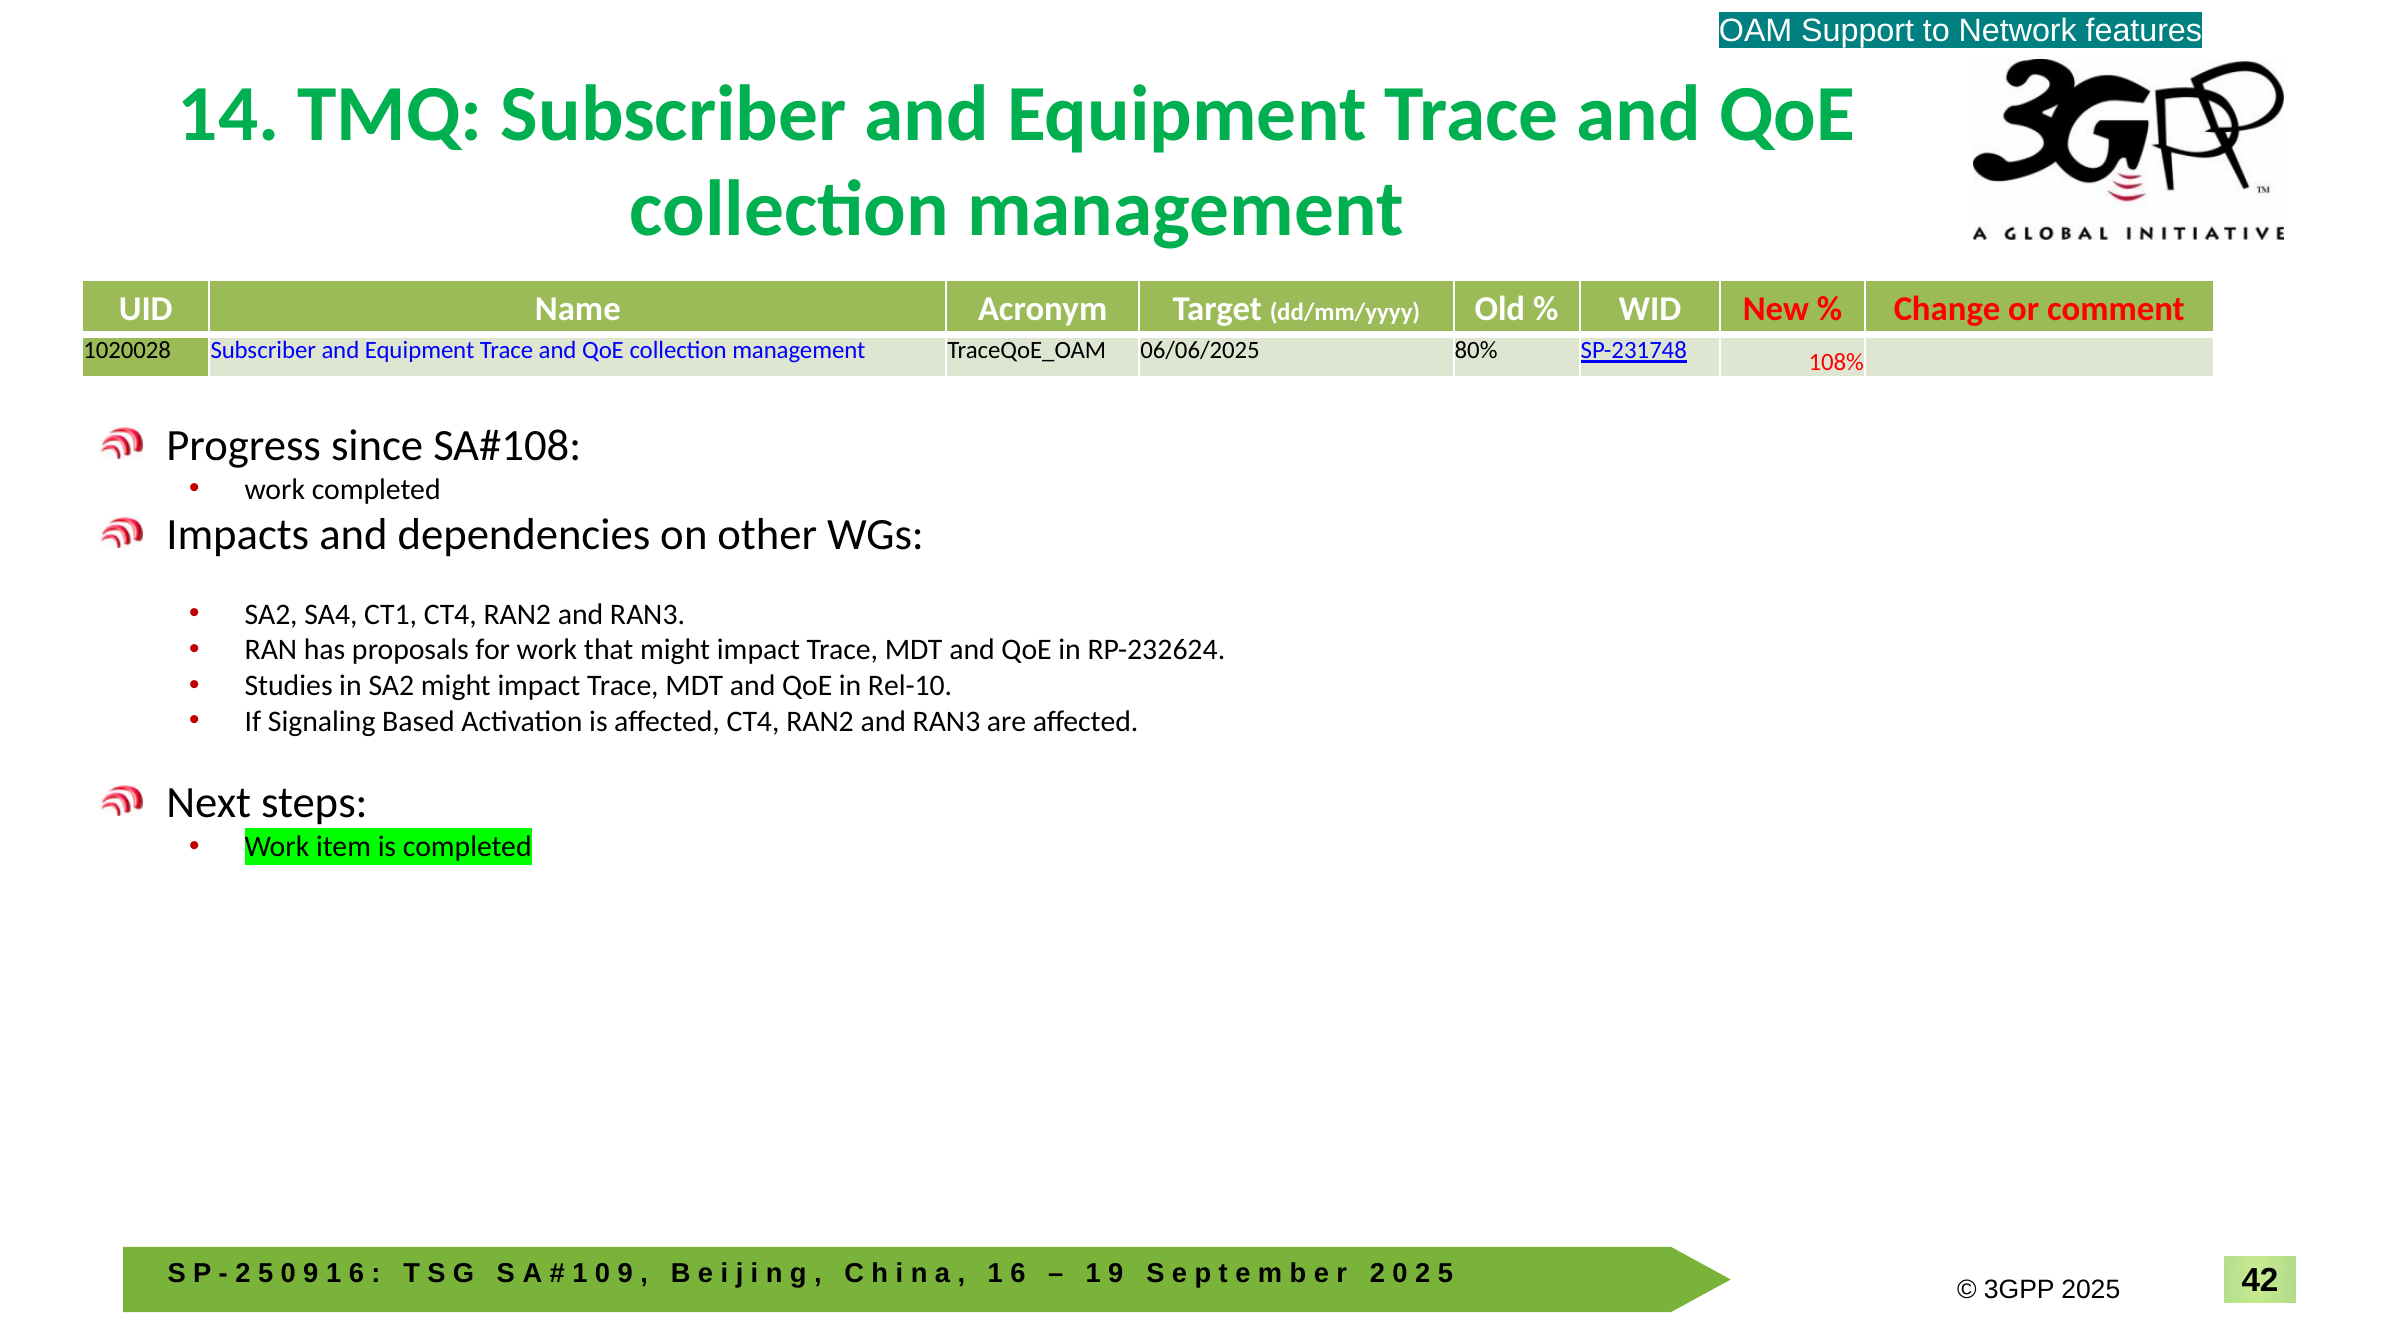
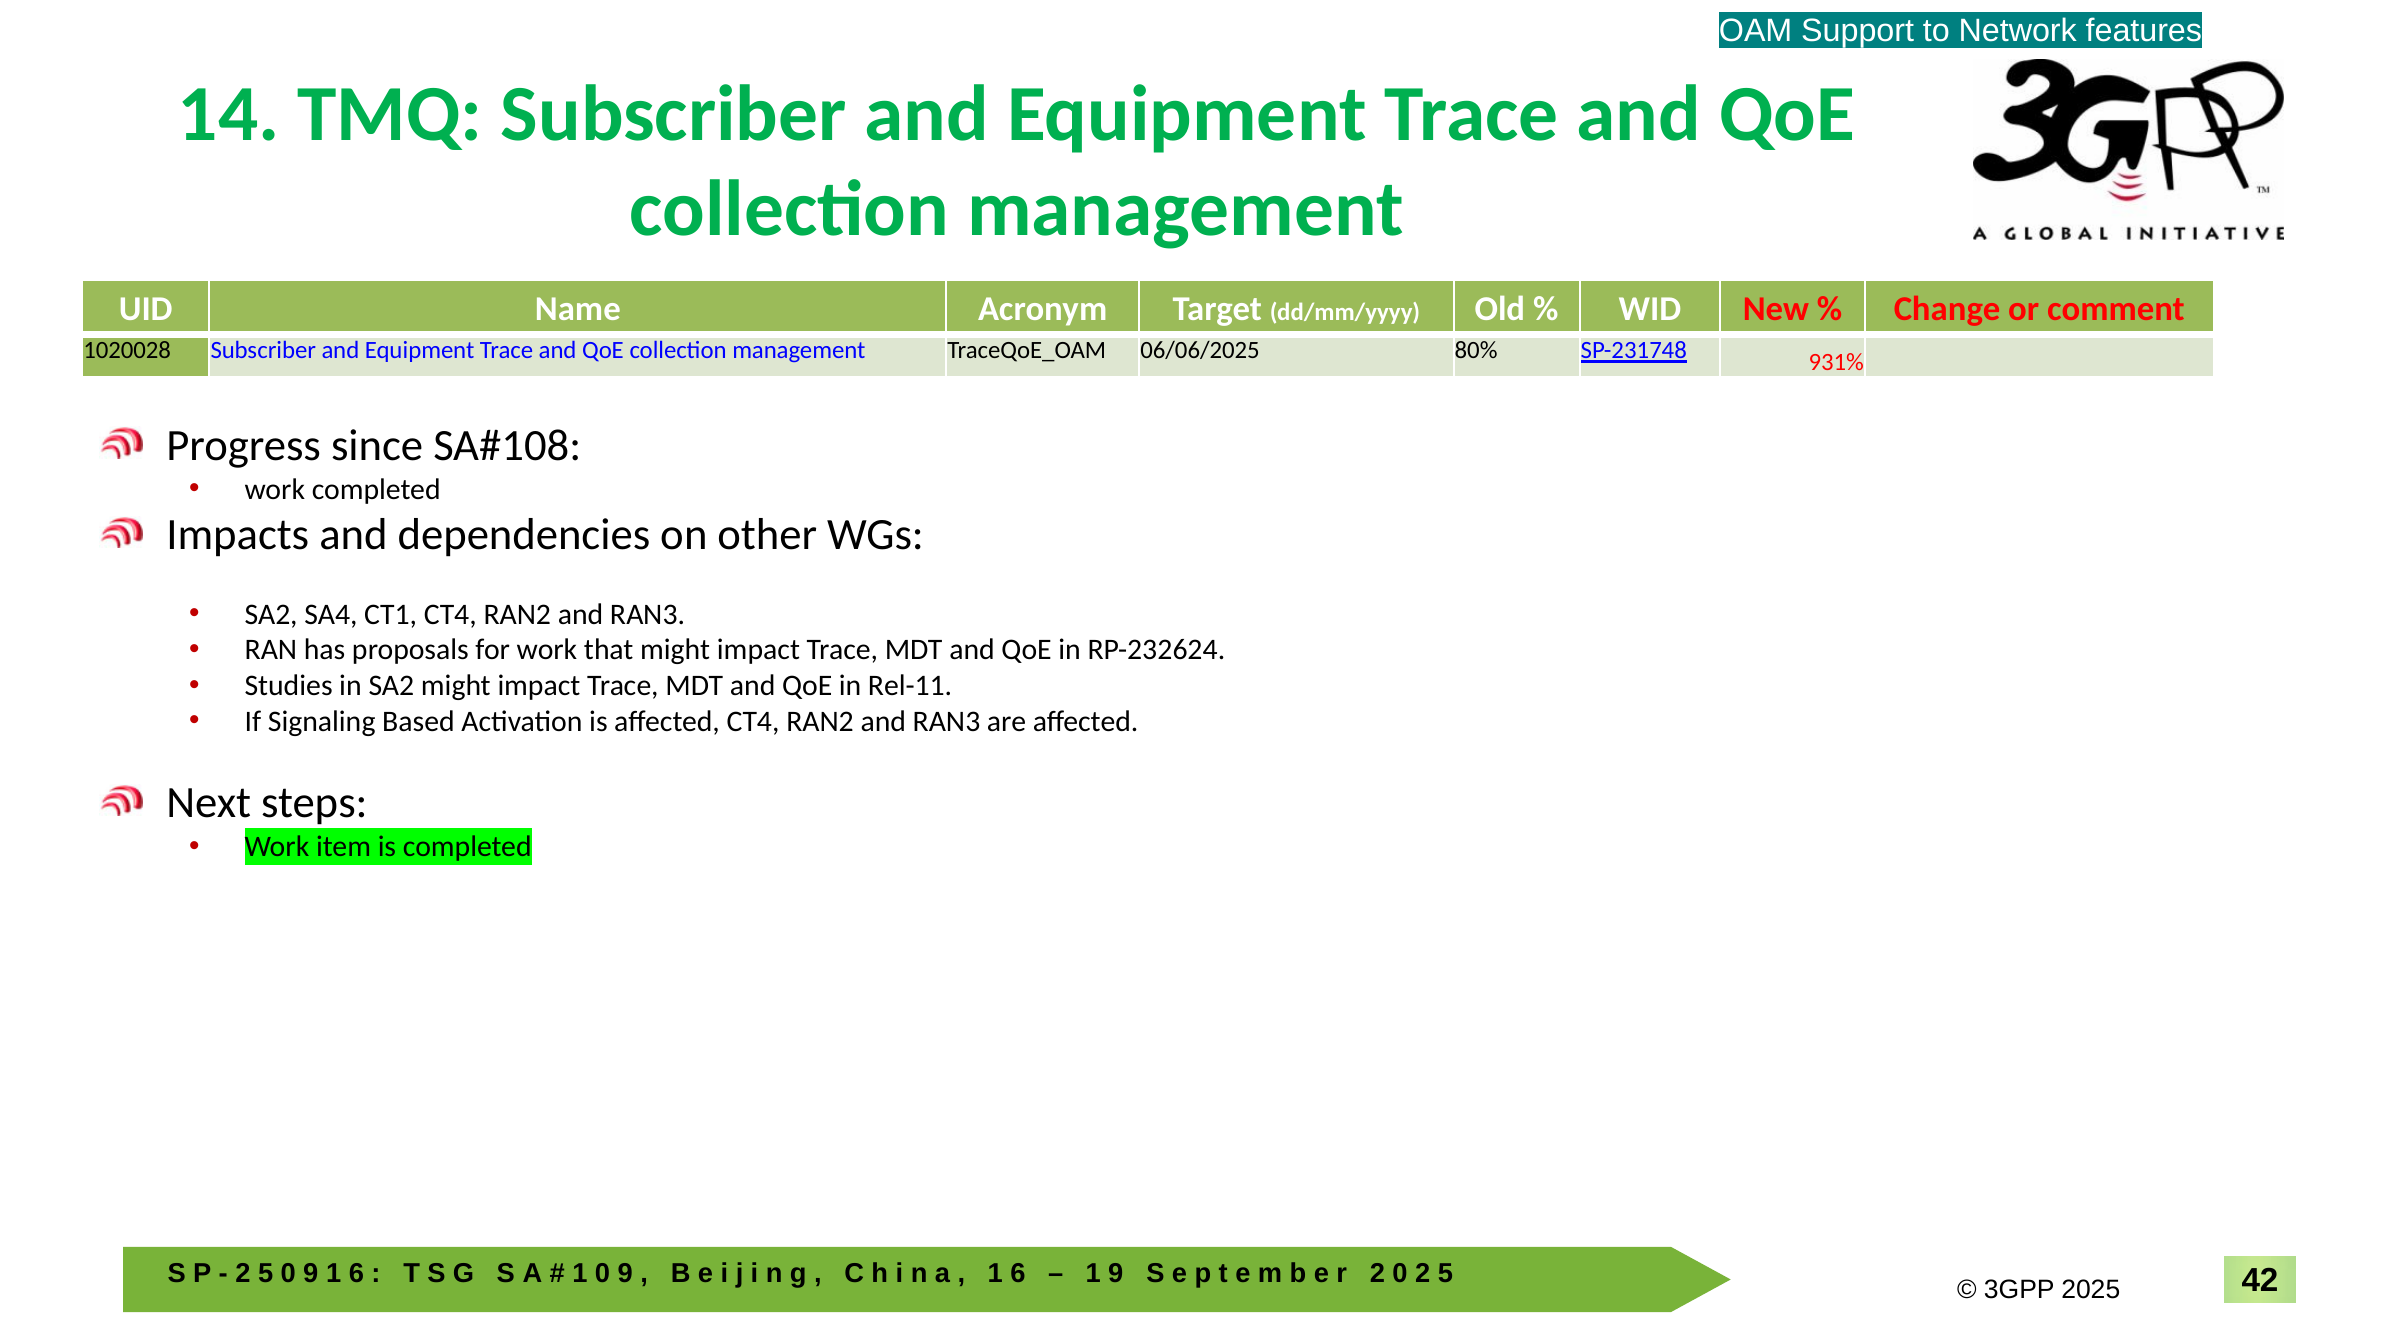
108%: 108% -> 931%
Rel-10: Rel-10 -> Rel-11
